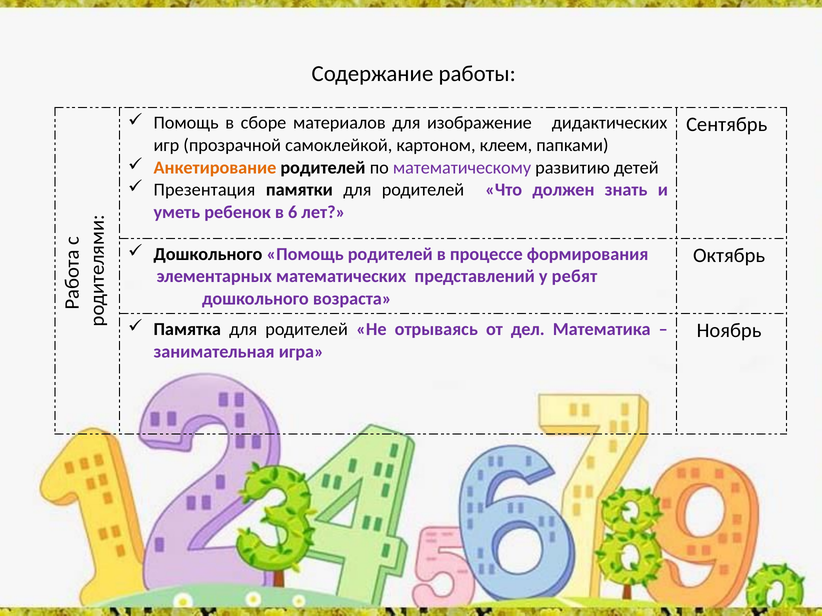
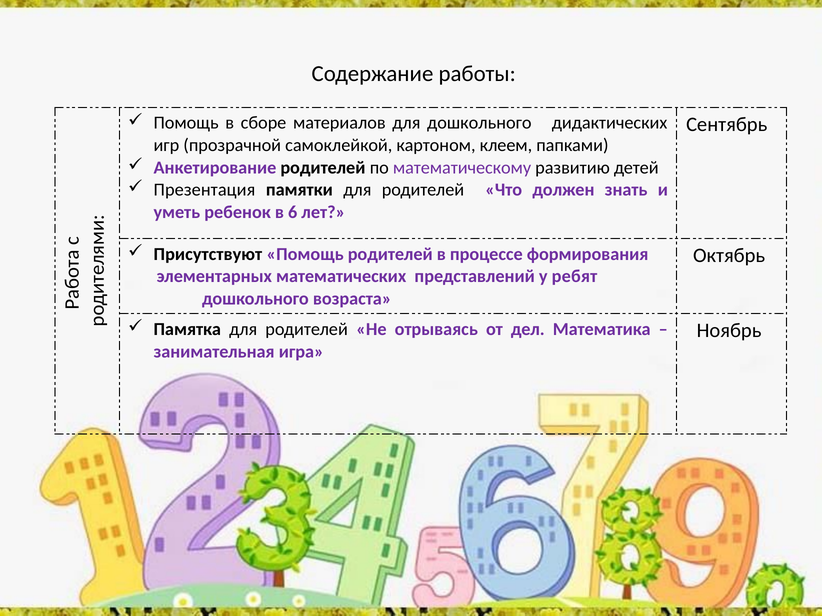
для изображение: изображение -> дошкольного
Анкетирование colour: orange -> purple
Дошкольного at (208, 254): Дошкольного -> Присутствуют
